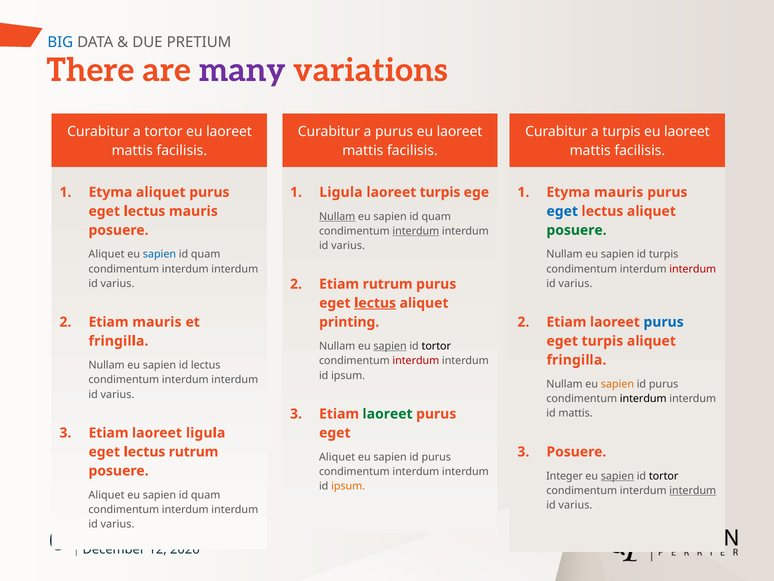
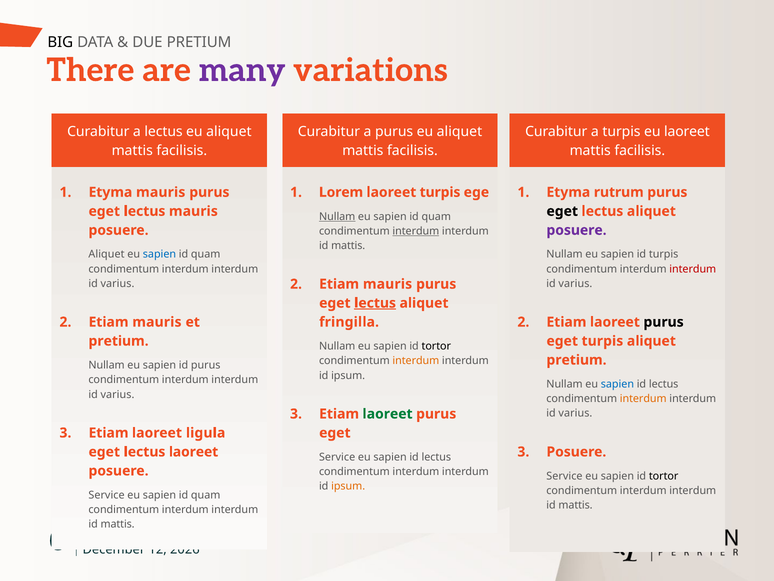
BIG colour: blue -> black
a tortor: tortor -> lectus
laoreet at (229, 131): laoreet -> aliquet
laoreet at (460, 131): laoreet -> aliquet
Etyma aliquet: aliquet -> mauris
Ligula at (341, 192): Ligula -> Lorem
Etyma mauris: mauris -> rutrum
eget at (562, 211) colour: blue -> black
posuere at (577, 230) colour: green -> purple
varius at (348, 245): varius -> mattis
rutrum at (388, 284): rutrum -> mauris
printing: printing -> fringilla
purus at (664, 322) colour: blue -> black
fringilla at (118, 341): fringilla -> pretium
sapien at (390, 346) underline: present -> none
fringilla at (576, 360): fringilla -> pretium
interdum at (416, 361) colour: red -> orange
id lectus: lectus -> purus
sapien at (617, 384) colour: orange -> blue
purus at (664, 384): purus -> lectus
interdum at (643, 398) colour: black -> orange
mattis at (576, 413): mattis -> varius
lectus rutrum: rutrum -> laoreet
Aliquet at (337, 457): Aliquet -> Service
purus at (436, 457): purus -> lectus
Integer at (565, 476): Integer -> Service
sapien at (617, 476) underline: present -> none
interdum at (693, 490) underline: present -> none
Aliquet at (107, 495): Aliquet -> Service
varius at (575, 505): varius -> mattis
varius at (117, 524): varius -> mattis
